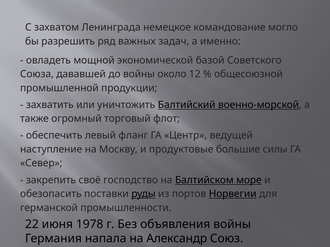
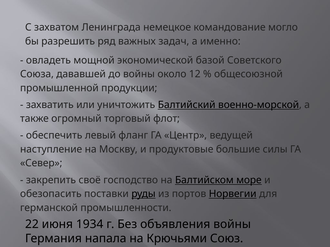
1978: 1978 -> 1934
Александр: Александр -> Крючьями
